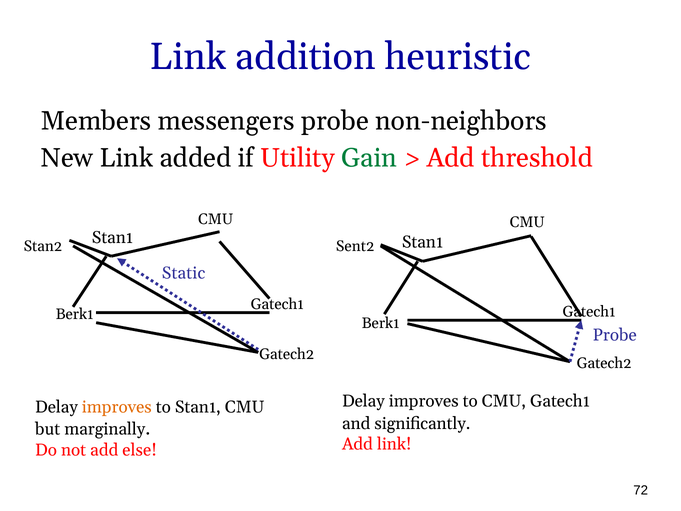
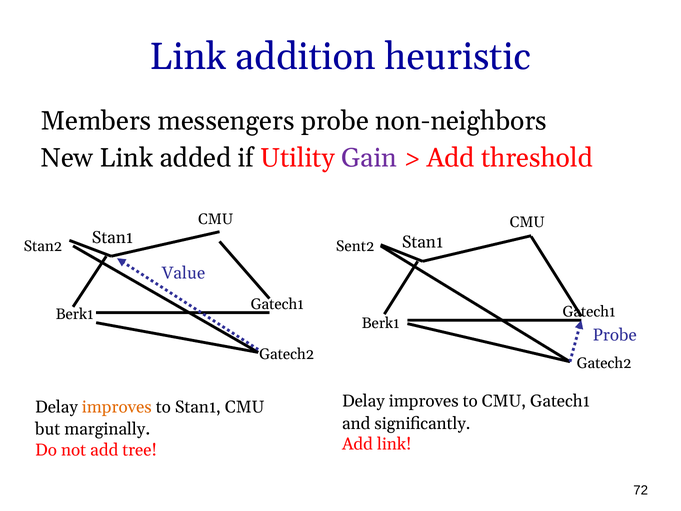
Gain colour: green -> purple
Static: Static -> Value
else: else -> tree
